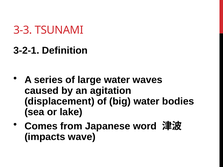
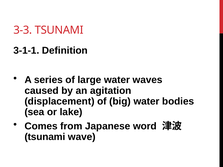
3-2-1: 3-2-1 -> 3-1-1
impacts at (45, 137): impacts -> tsunami
